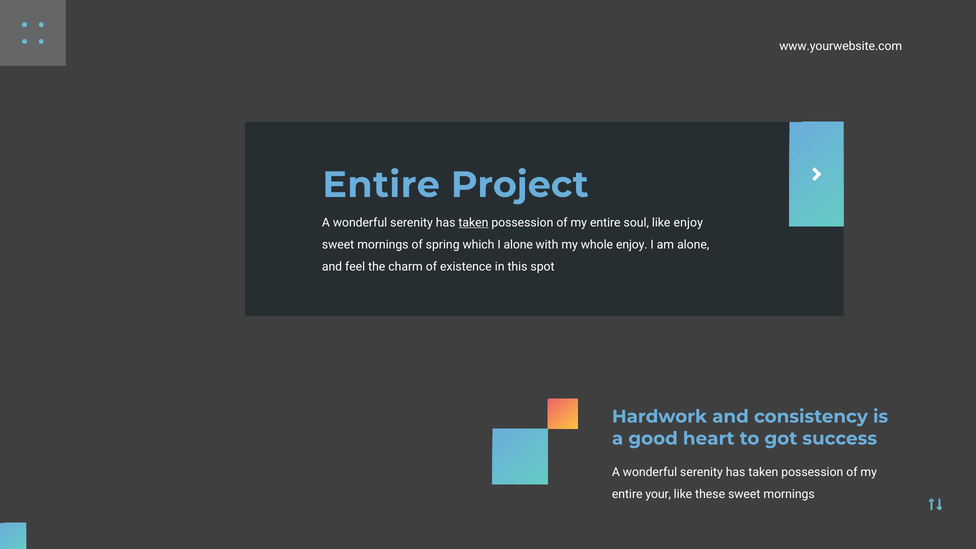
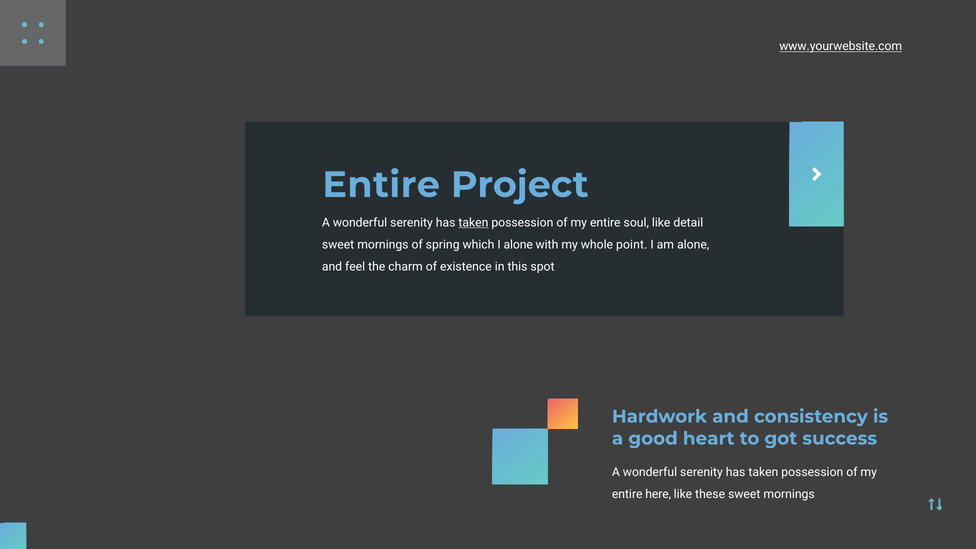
www.yourwebsite.com underline: none -> present
like enjoy: enjoy -> detail
whole enjoy: enjoy -> point
your: your -> here
